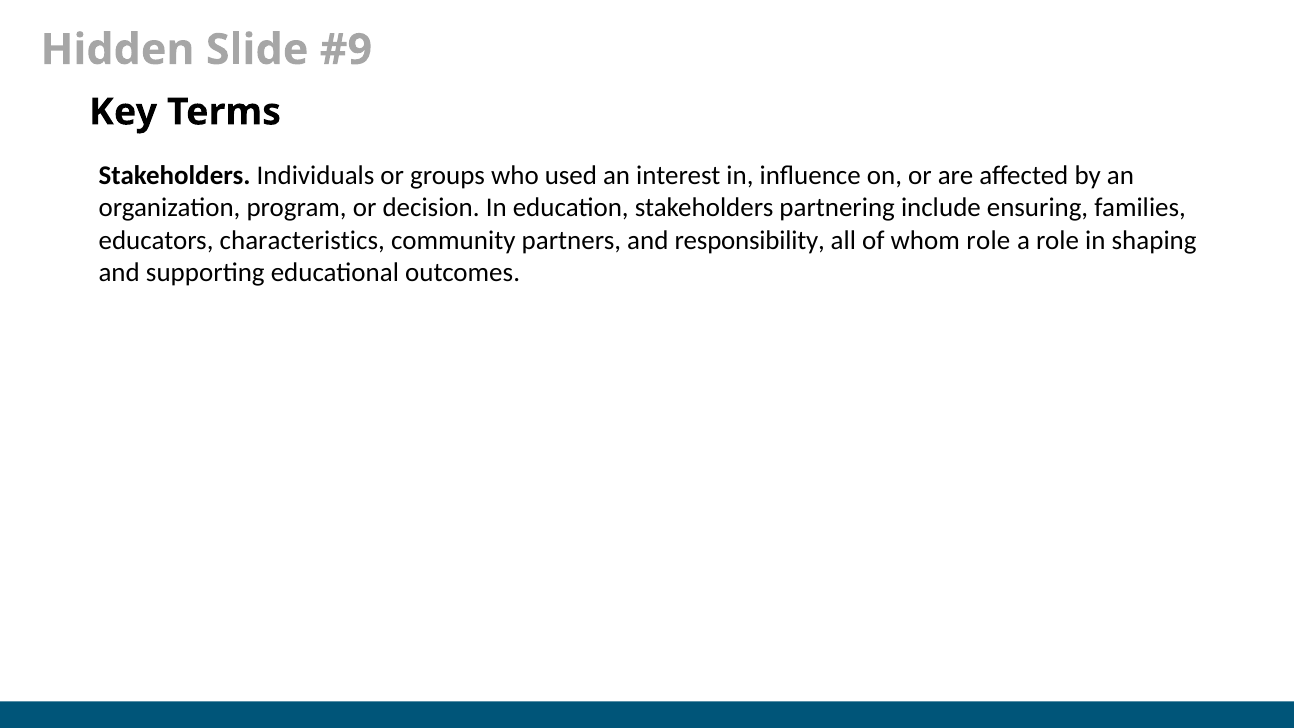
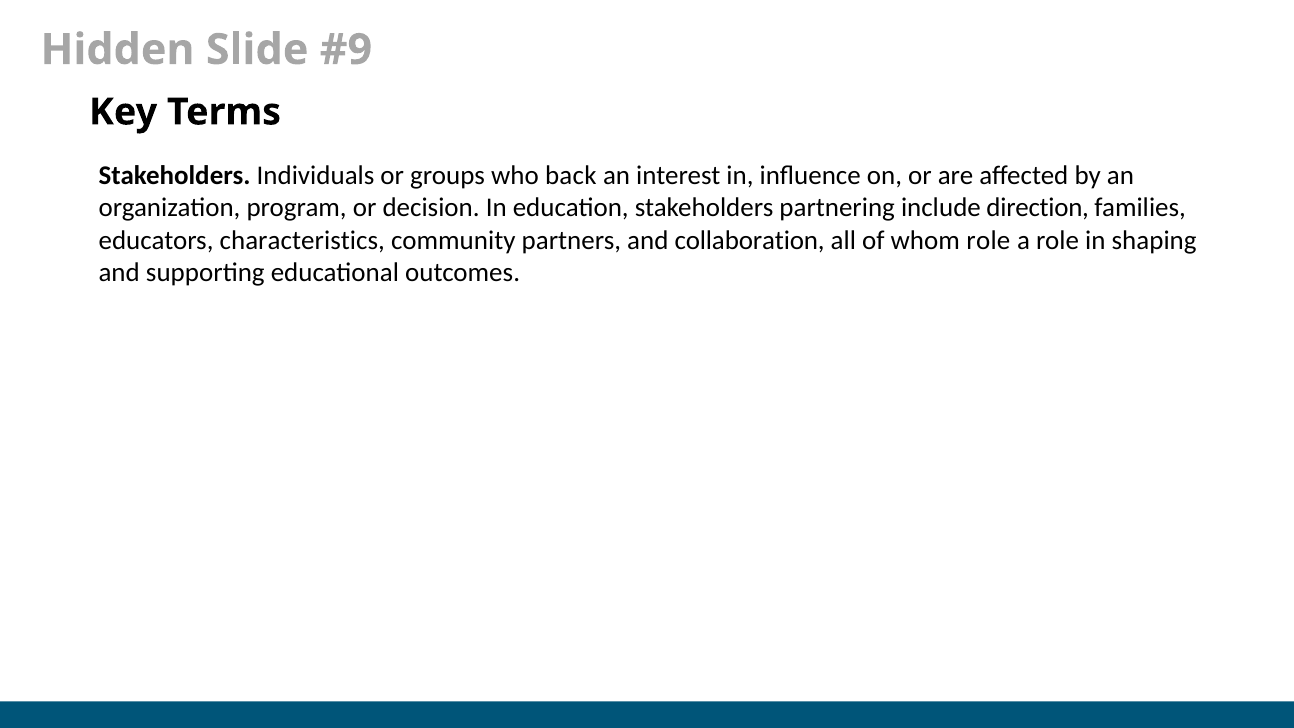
used: used -> back
ensuring: ensuring -> direction
responsibility: responsibility -> collaboration
